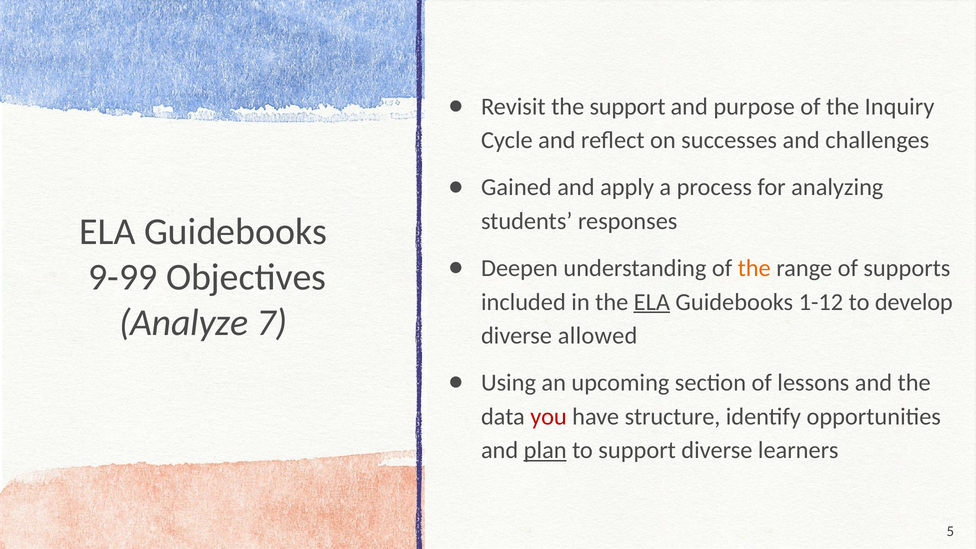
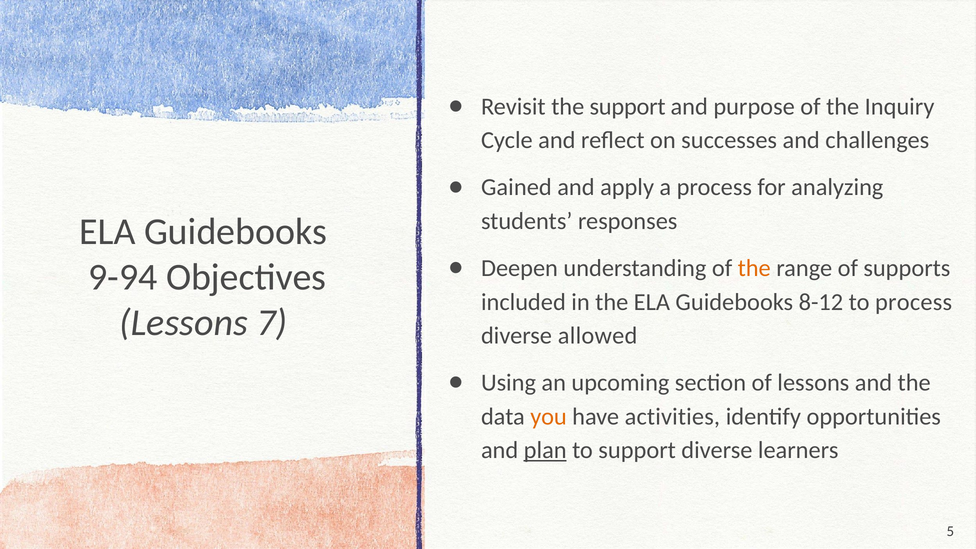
9-99: 9-99 -> 9-94
ELA at (652, 302) underline: present -> none
1-12: 1-12 -> 8-12
to develop: develop -> process
Analyze at (184, 323): Analyze -> Lessons
you colour: red -> orange
structure: structure -> activities
